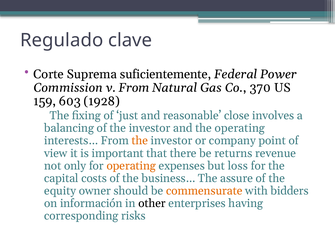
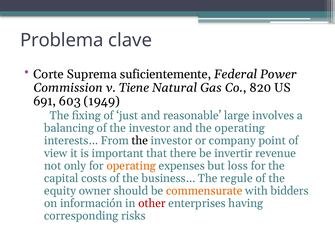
Regulado: Regulado -> Problema
v From: From -> Tiene
370: 370 -> 820
159: 159 -> 691
1928: 1928 -> 1949
close: close -> large
the at (140, 141) colour: orange -> black
returns: returns -> invertir
assure: assure -> regule
other colour: black -> red
